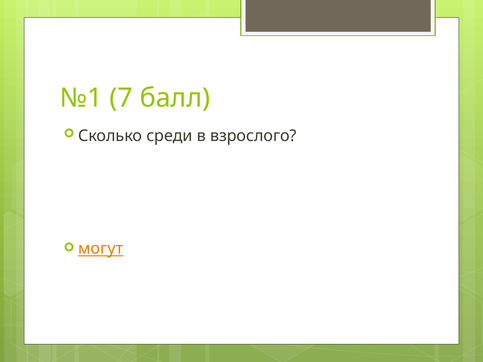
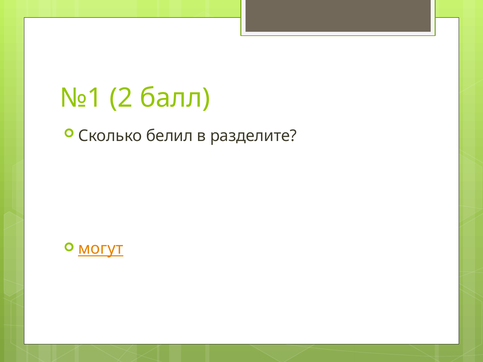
7: 7 -> 2
среди: среди -> белил
взрослого: взрослого -> разделите
